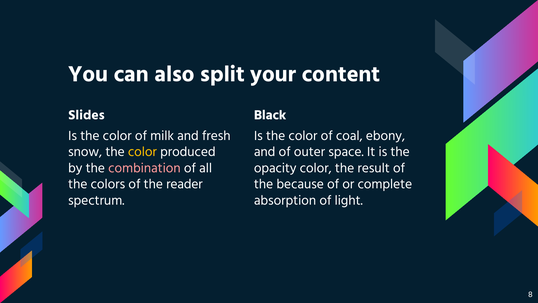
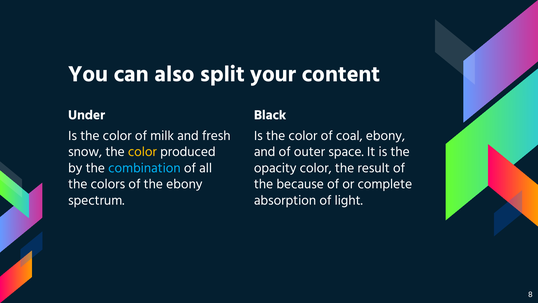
Slides: Slides -> Under
combination colour: pink -> light blue
the reader: reader -> ebony
